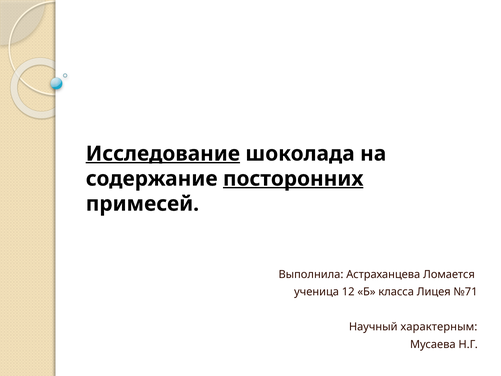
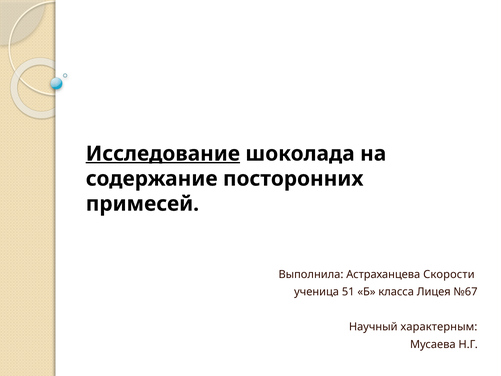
посторонних underline: present -> none
Ломается: Ломается -> Скорости
12: 12 -> 51
№71: №71 -> №67
